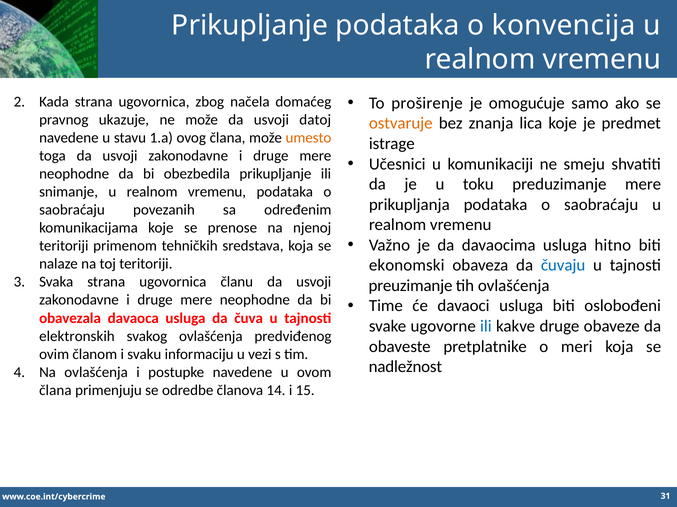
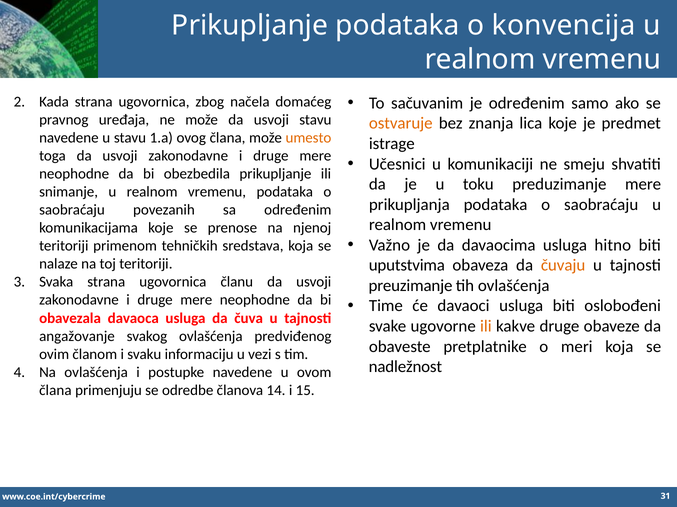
proširenje: proširenje -> sačuvanim
je omogućuje: omogućuje -> određenim
ukazuje: ukazuje -> uređaja
usvoji datoj: datoj -> stavu
ekonomski: ekonomski -> uputstvima
čuvaju colour: blue -> orange
ili at (486, 327) colour: blue -> orange
elektronskih: elektronskih -> angažovanje
